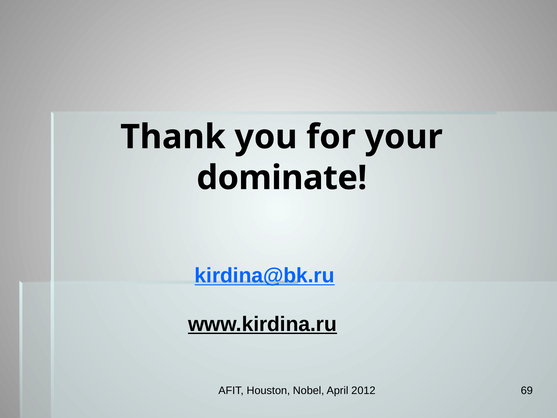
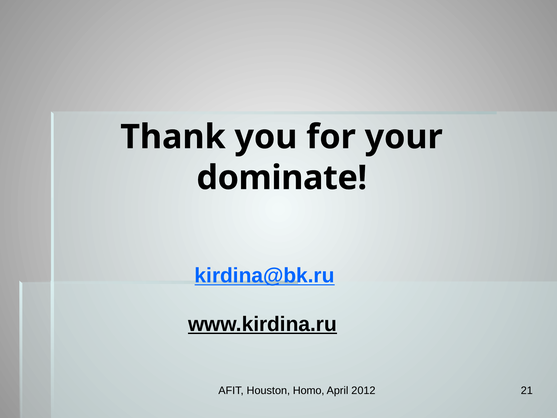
Nobel: Nobel -> Homo
69: 69 -> 21
